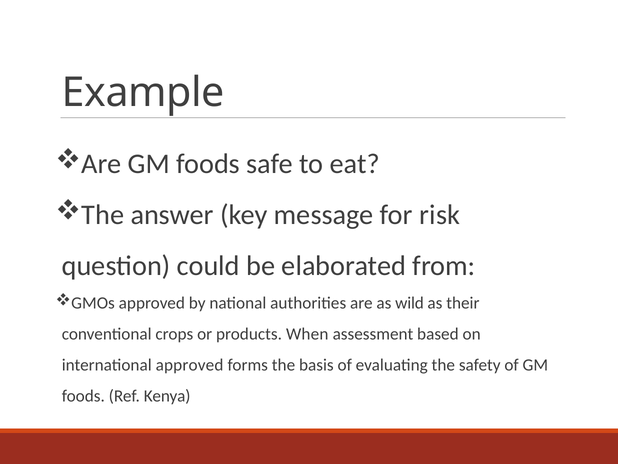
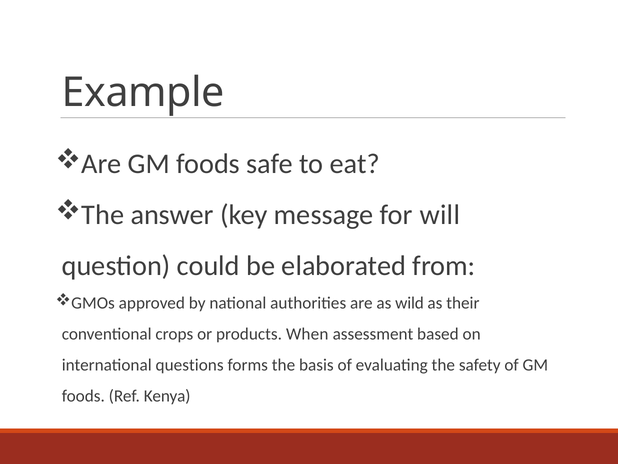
risk: risk -> will
international approved: approved -> questions
